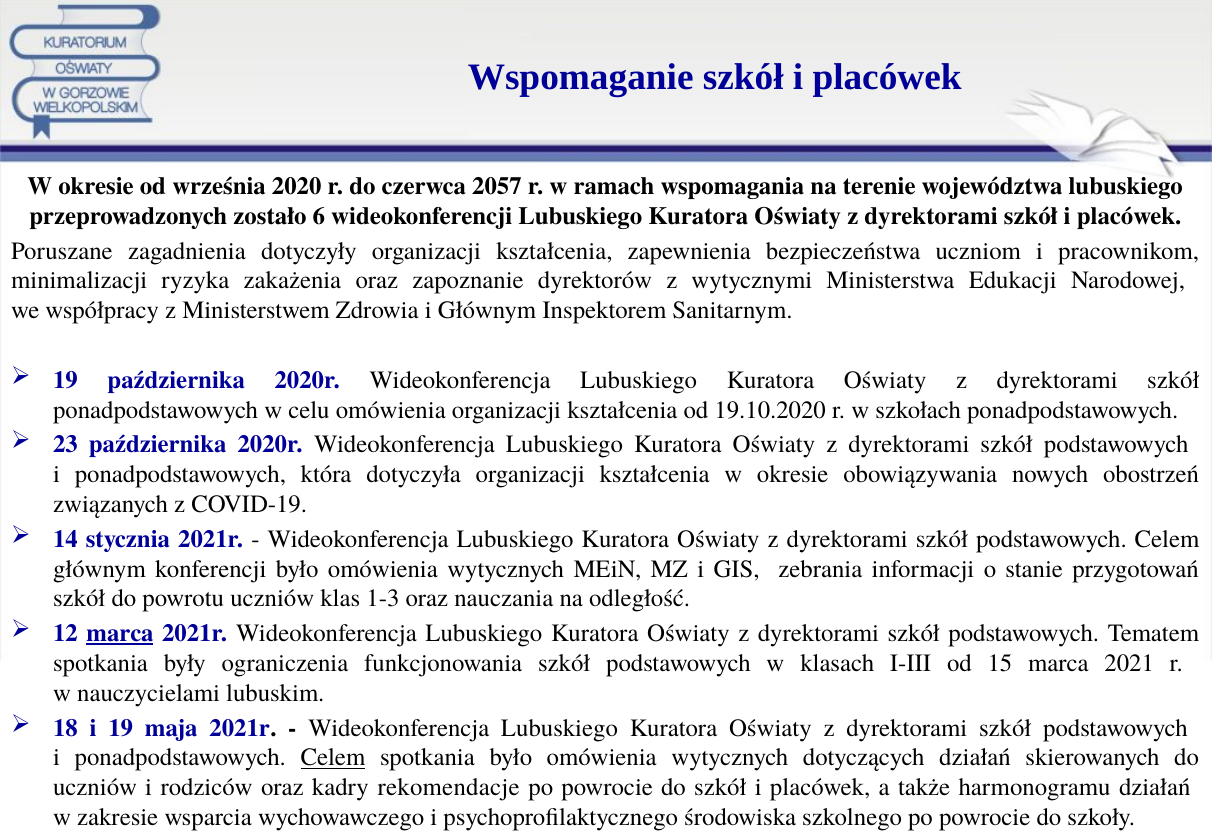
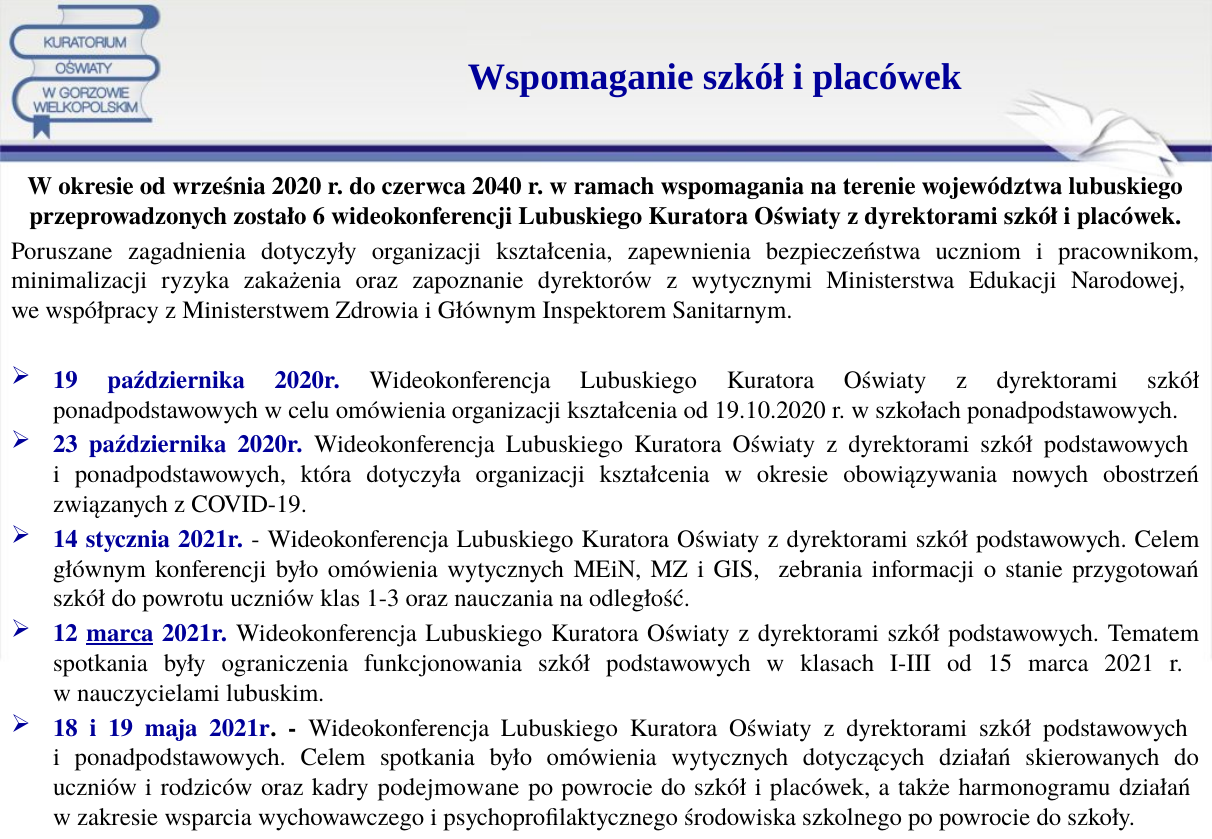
2057: 2057 -> 2040
Celem at (333, 758) underline: present -> none
rekomendacje: rekomendacje -> podejmowane
